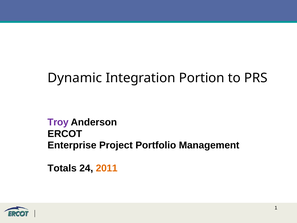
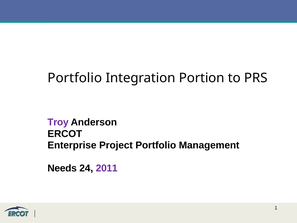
Dynamic at (75, 78): Dynamic -> Portfolio
Totals: Totals -> Needs
2011 colour: orange -> purple
